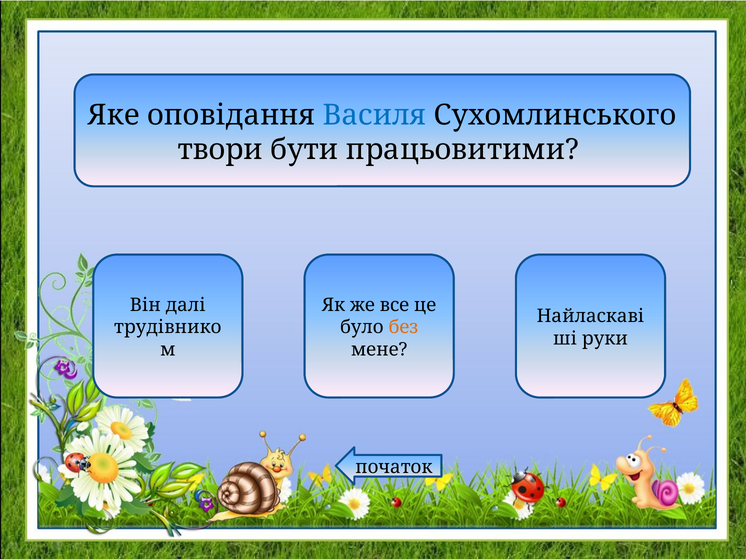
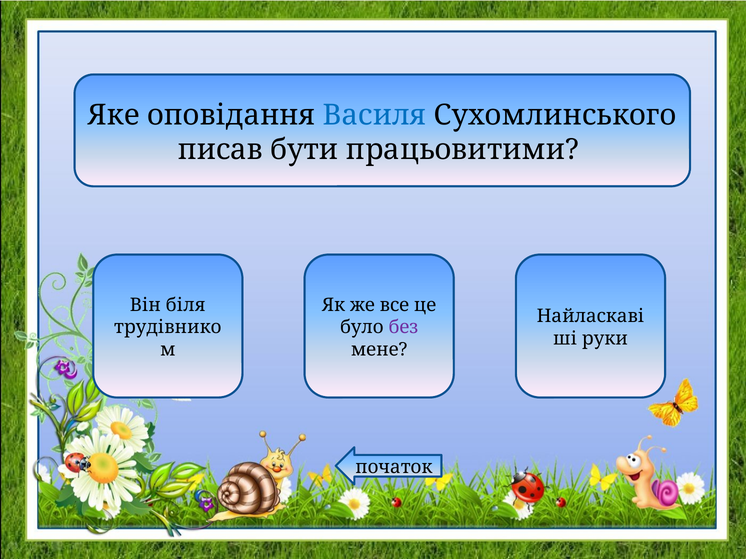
твори: твори -> писав
далі: далі -> біля
без colour: orange -> purple
